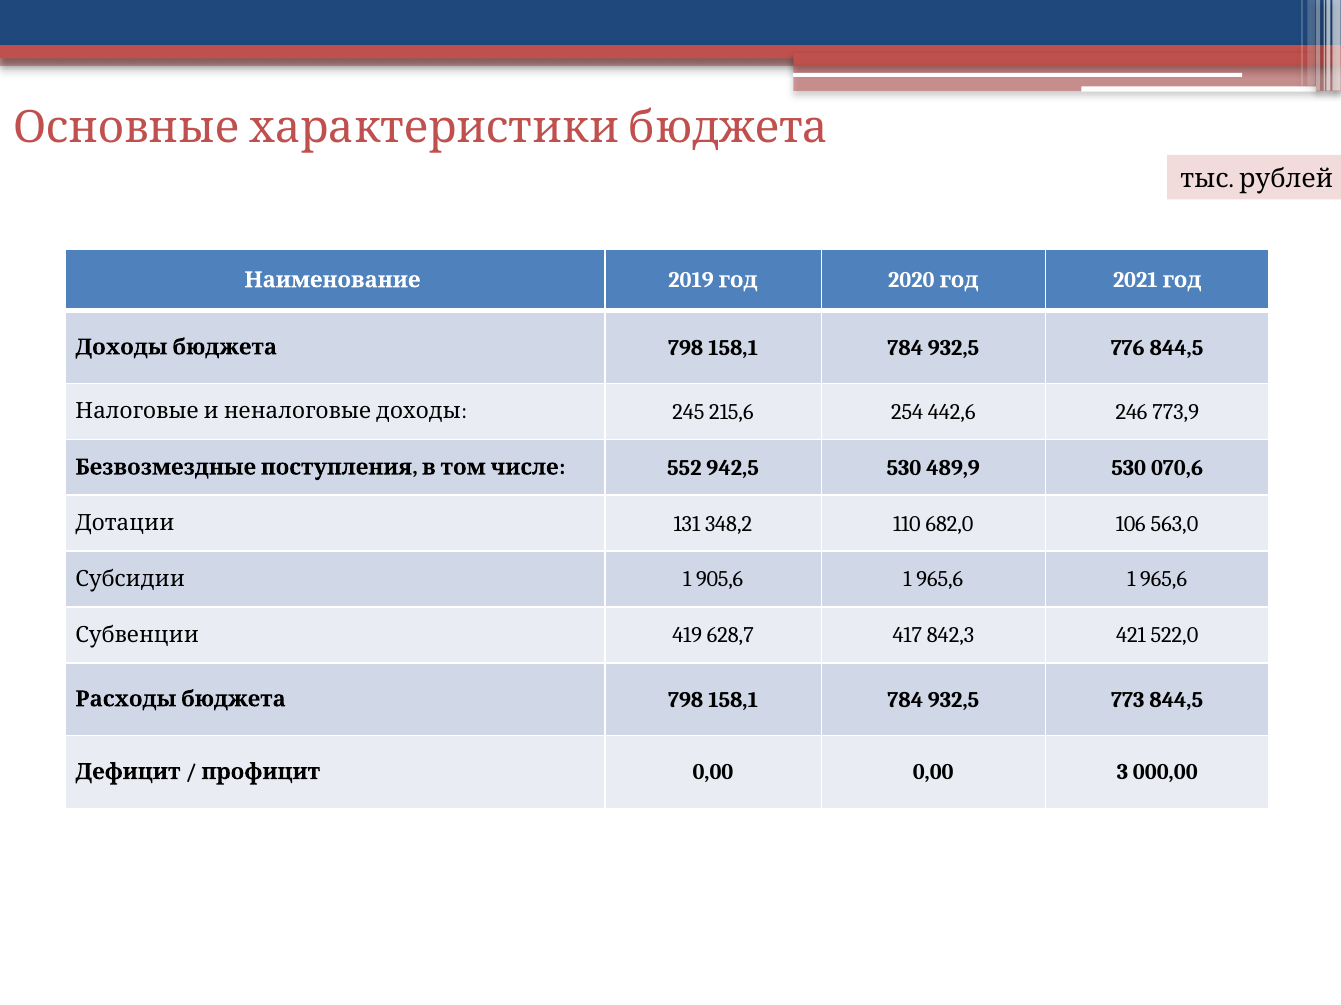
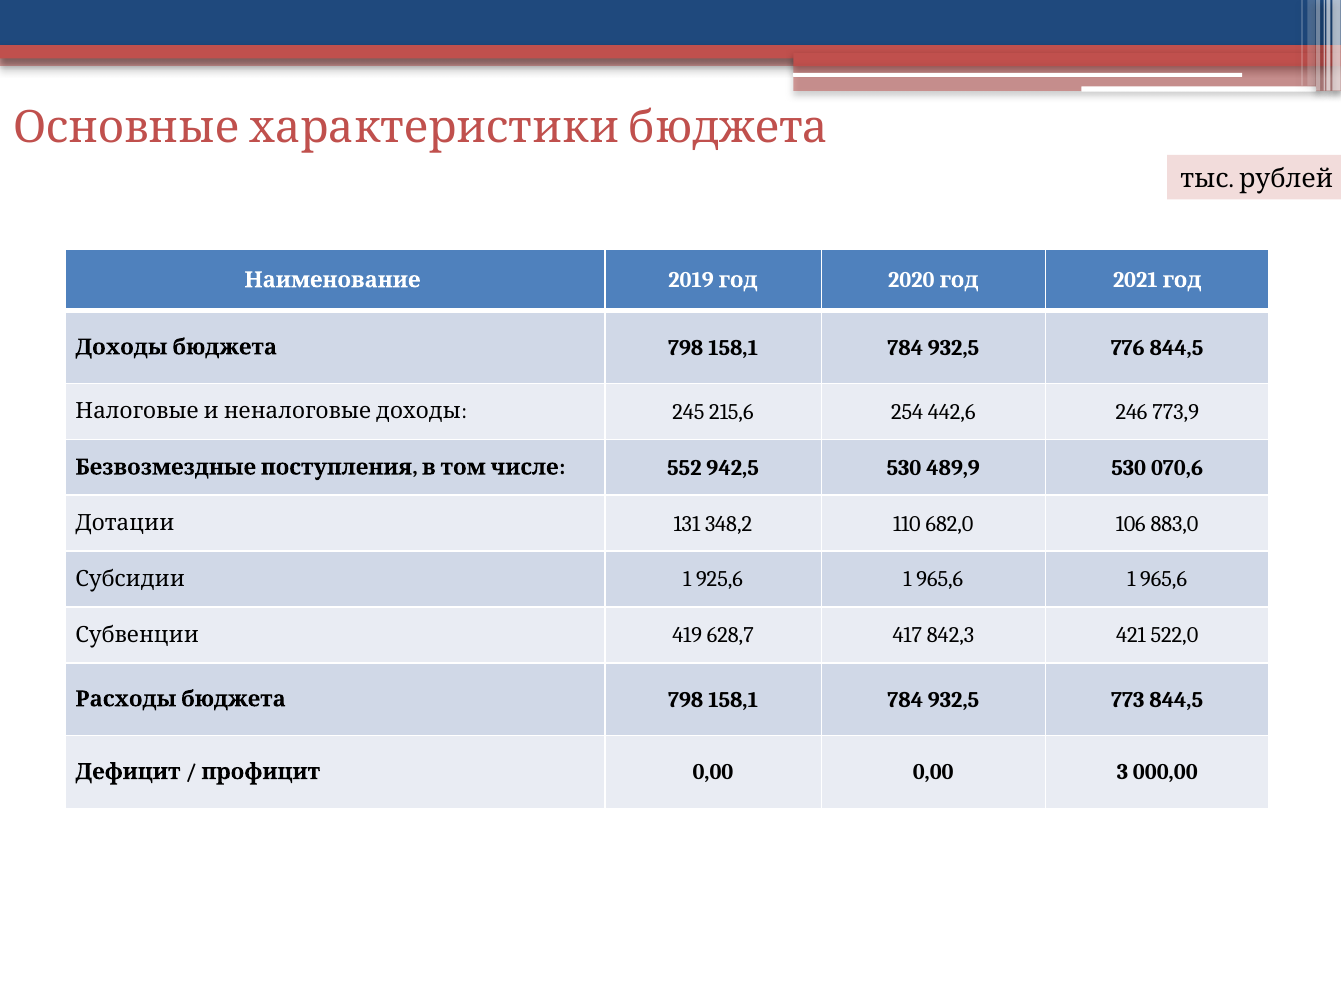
563,0: 563,0 -> 883,0
905,6: 905,6 -> 925,6
